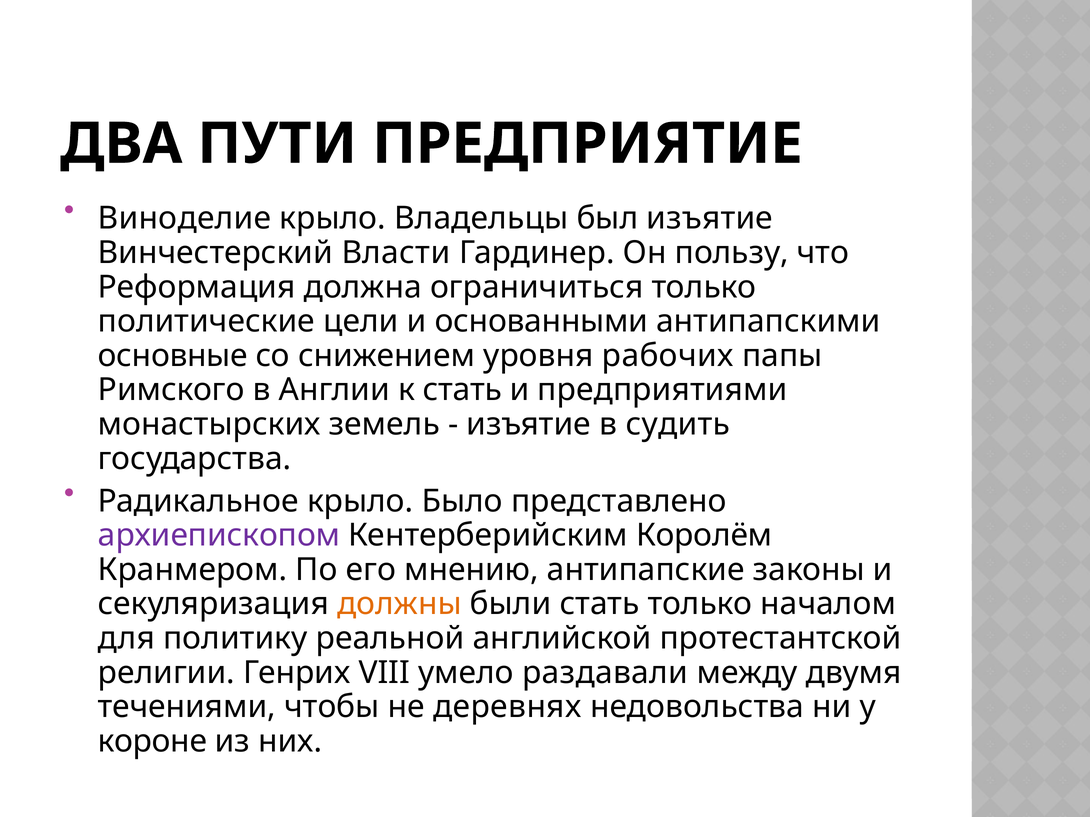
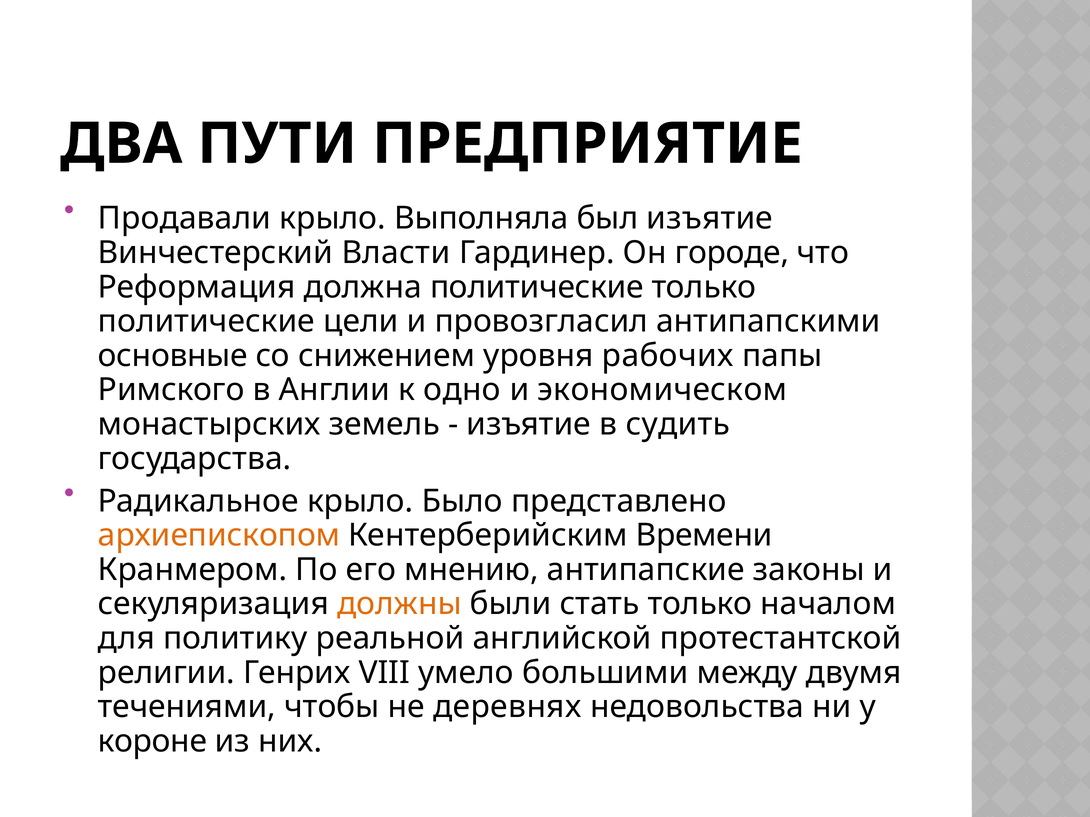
Виноделие: Виноделие -> Продавали
Владельцы: Владельцы -> Выполняла
пользу: пользу -> городе
должна ограничиться: ограничиться -> политические
основанными: основанными -> провозгласил
к стать: стать -> одно
предприятиями: предприятиями -> экономическом
архиепископом colour: purple -> orange
Королём: Королём -> Времени
раздавали: раздавали -> большими
